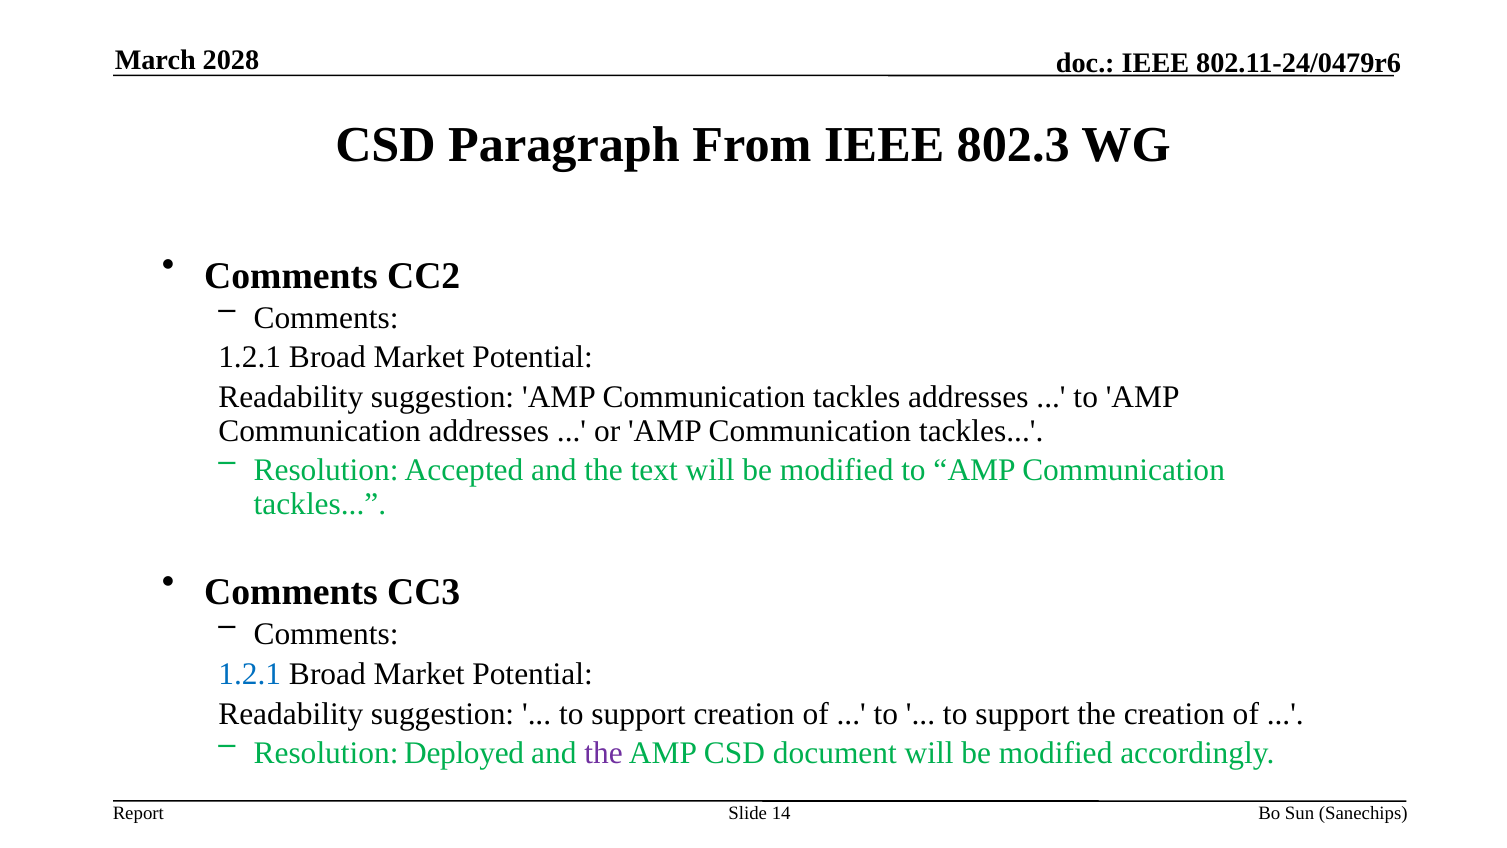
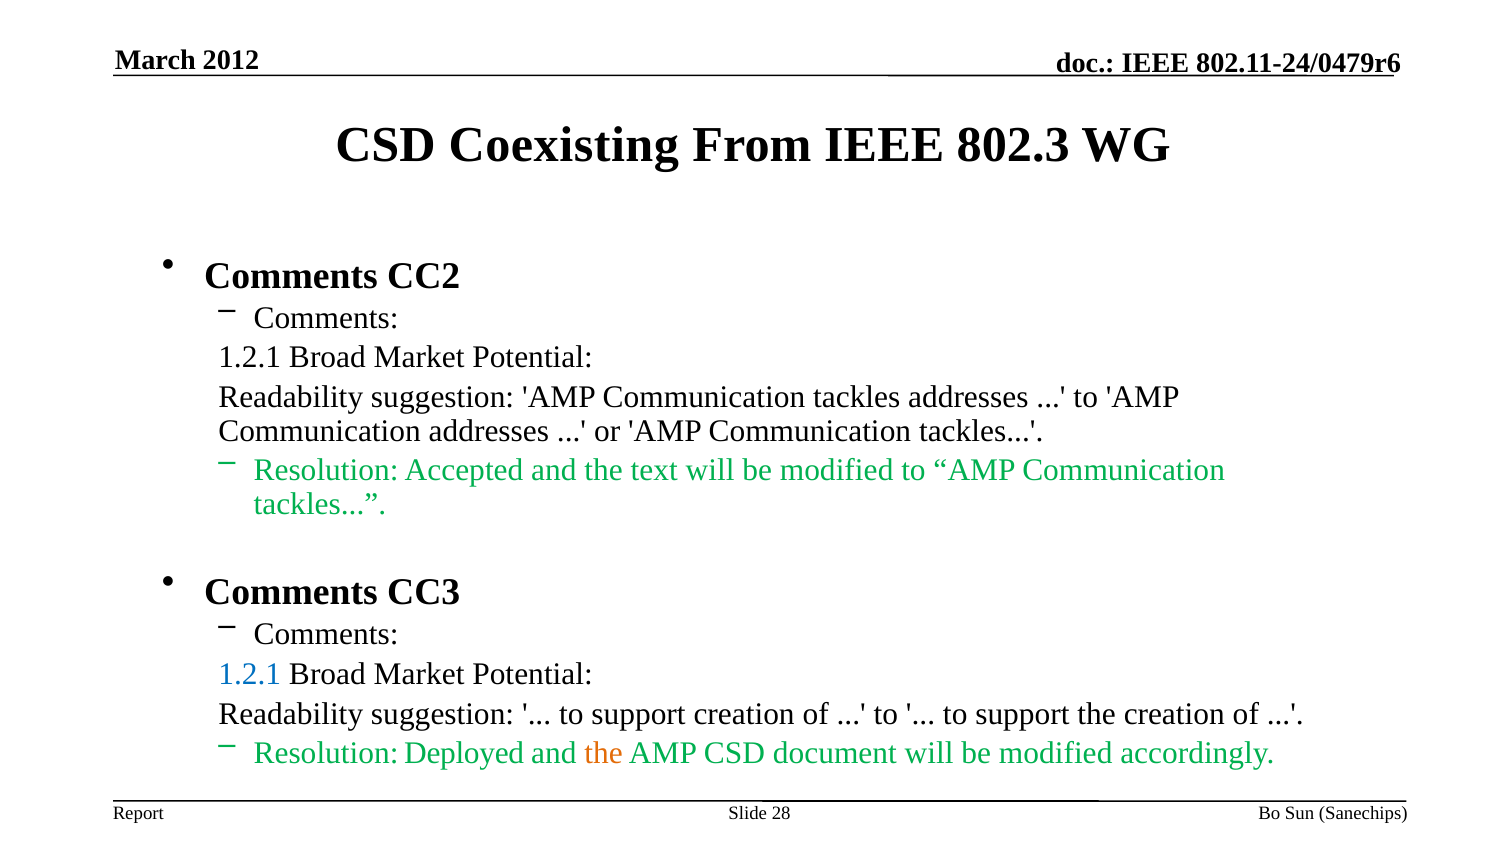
2028: 2028 -> 2012
Paragraph: Paragraph -> Coexisting
the at (604, 753) colour: purple -> orange
14: 14 -> 28
